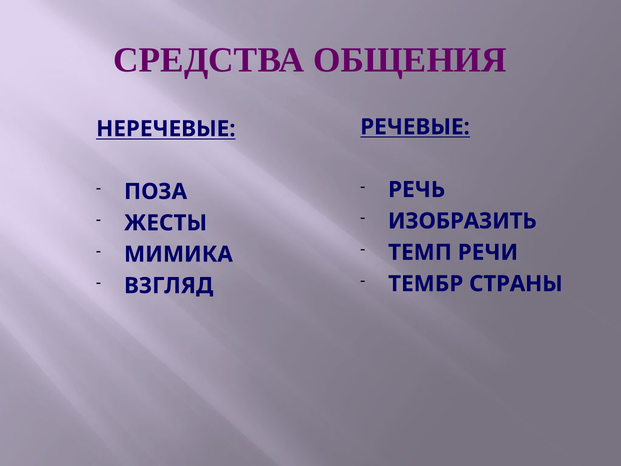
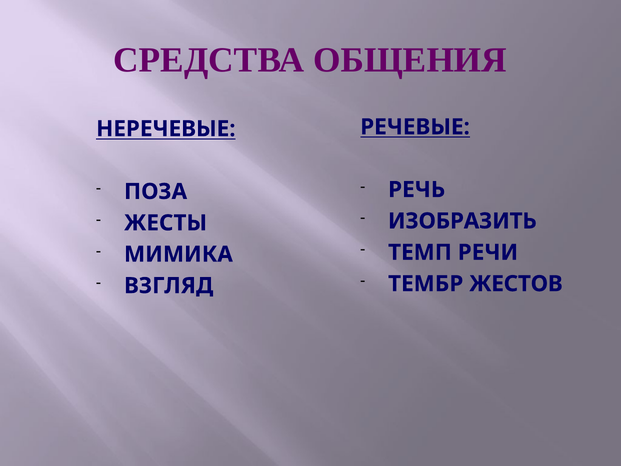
СТРАНЫ: СТРАНЫ -> ЖЕСТОВ
